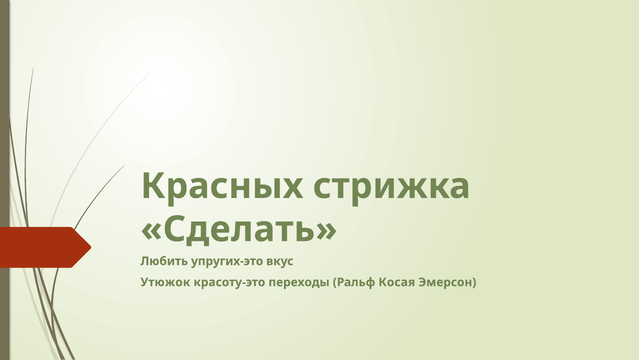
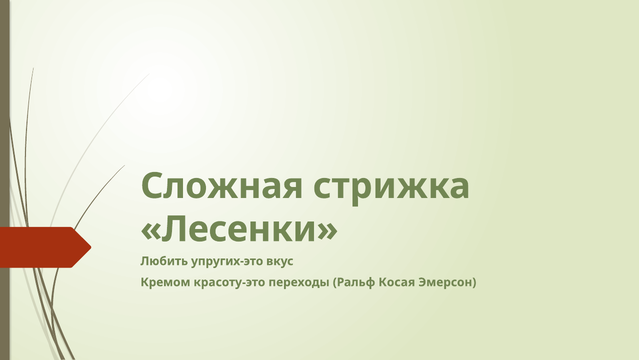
Красных: Красных -> Сложная
Сделать: Сделать -> Лесенки
Утюжок: Утюжок -> Кремом
